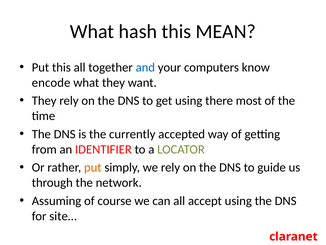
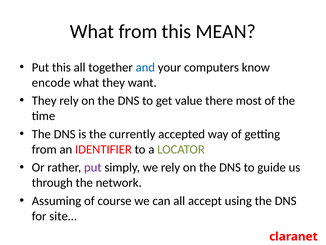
What hash: hash -> from
get using: using -> value
put at (93, 167) colour: orange -> purple
